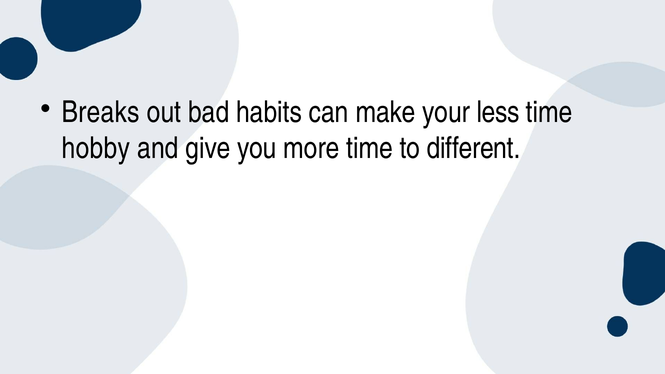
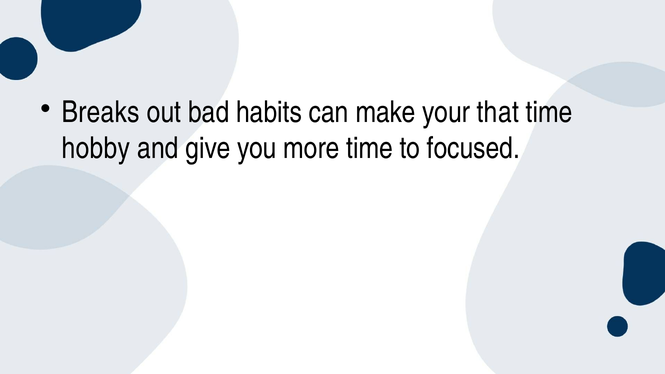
less: less -> that
different: different -> focused
